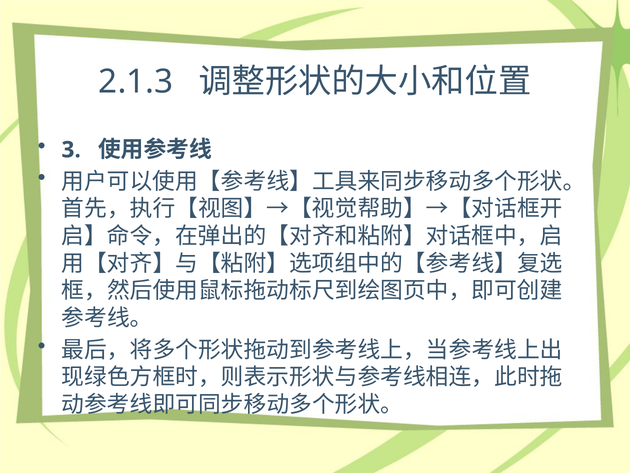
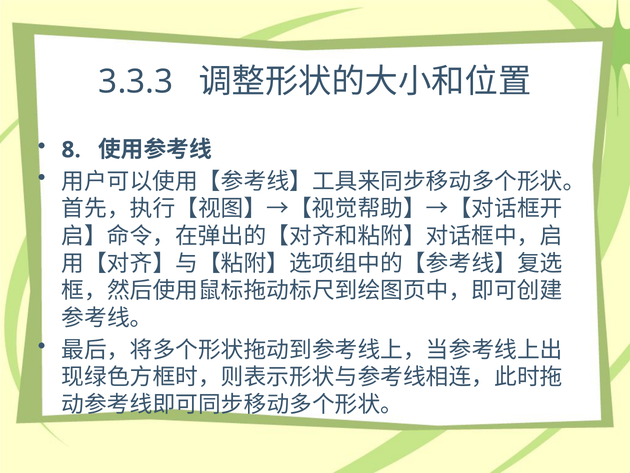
2.1.3: 2.1.3 -> 3.3.3
3: 3 -> 8
